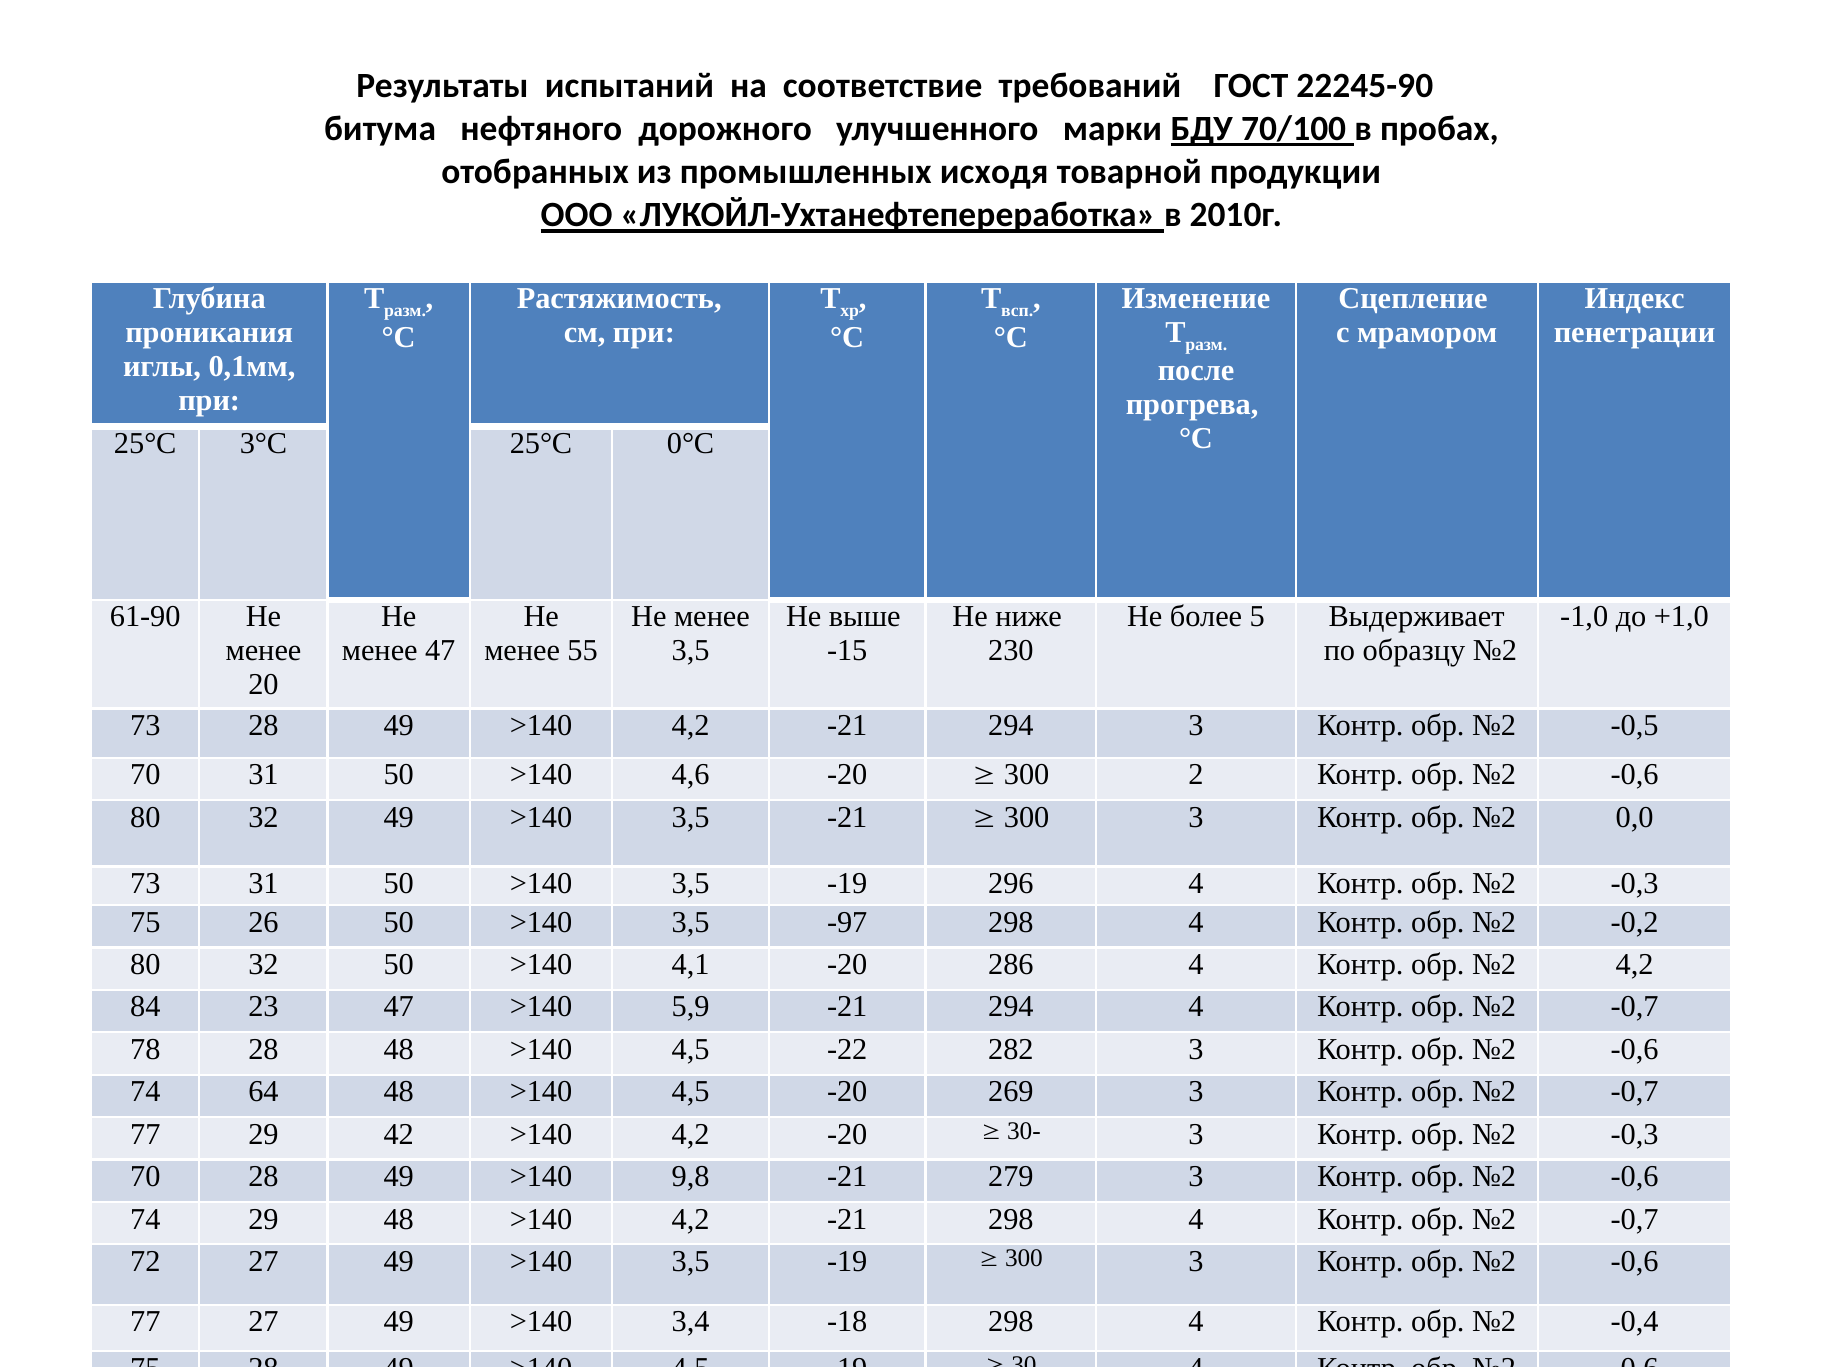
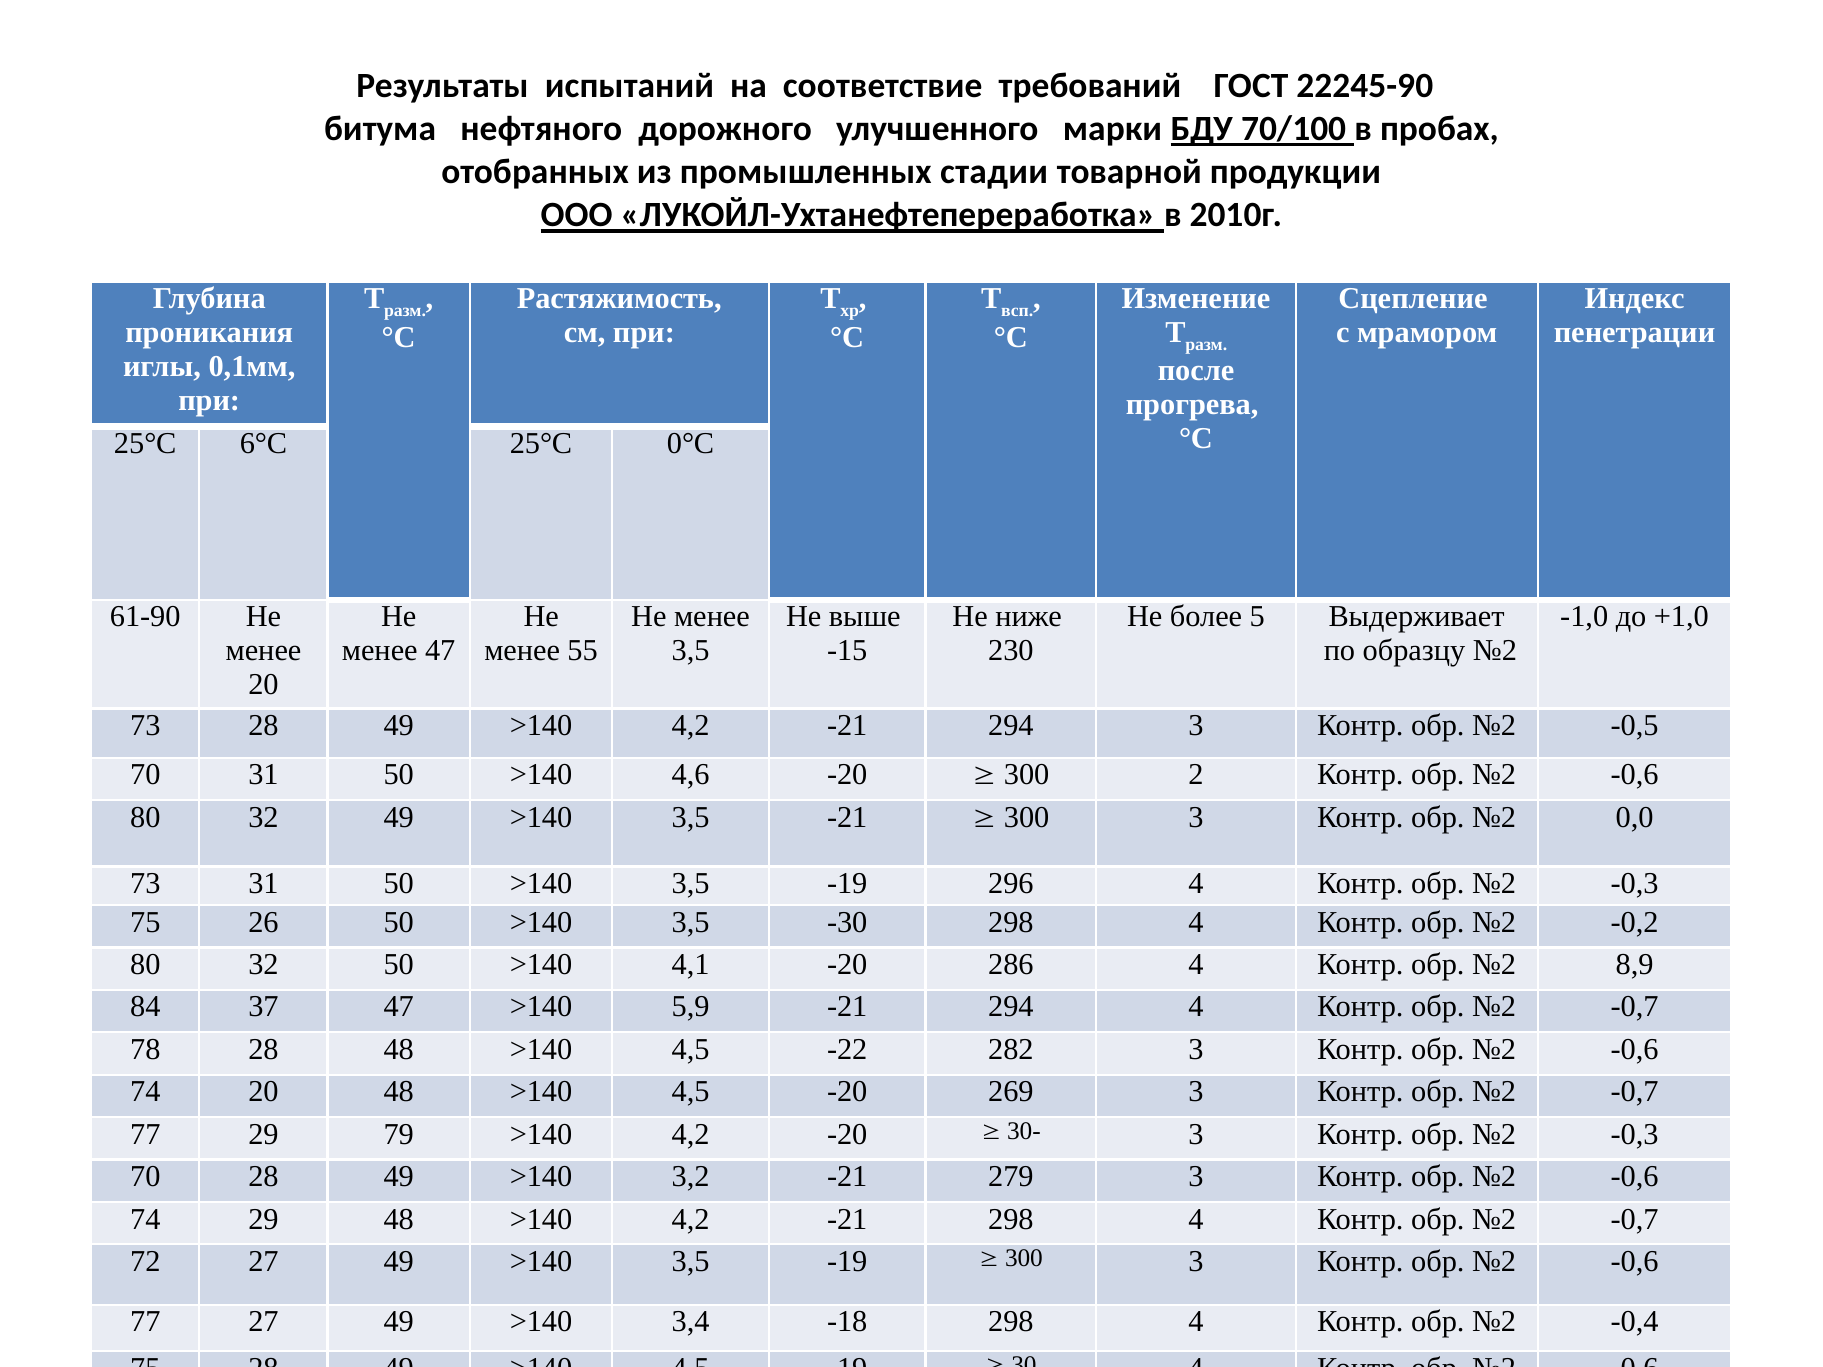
исходя: исходя -> стадии
3°С: 3°С -> 6°С
-97: -97 -> -30
№2 4,2: 4,2 -> 8,9
23: 23 -> 37
74 64: 64 -> 20
42: 42 -> 79
9,8: 9,8 -> 3,2
